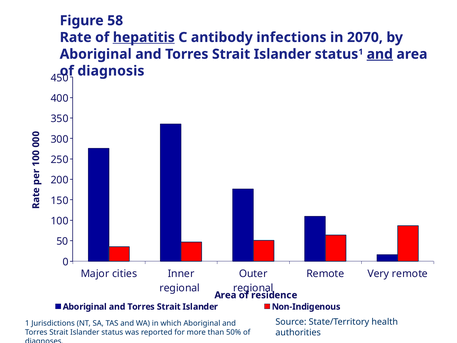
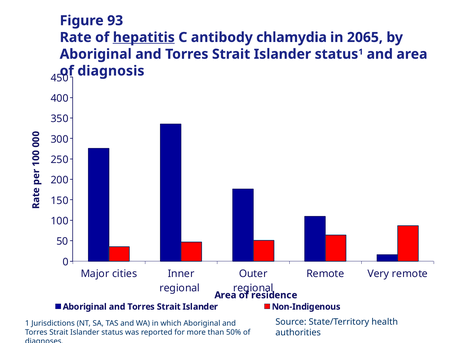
58: 58 -> 93
infections: infections -> chlamydia
2070: 2070 -> 2065
and at (380, 54) underline: present -> none
